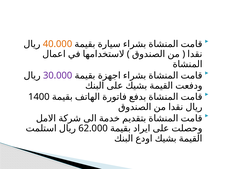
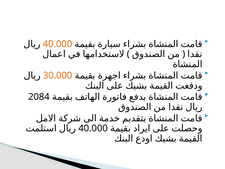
30.000 colour: purple -> orange
1400: 1400 -> 2084
62.000 at (93, 128): 62.000 -> 40.000
